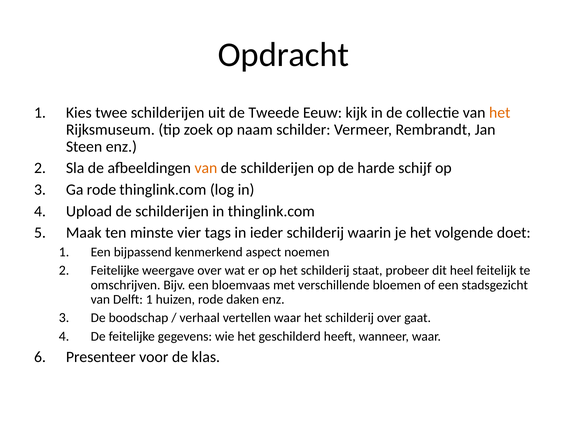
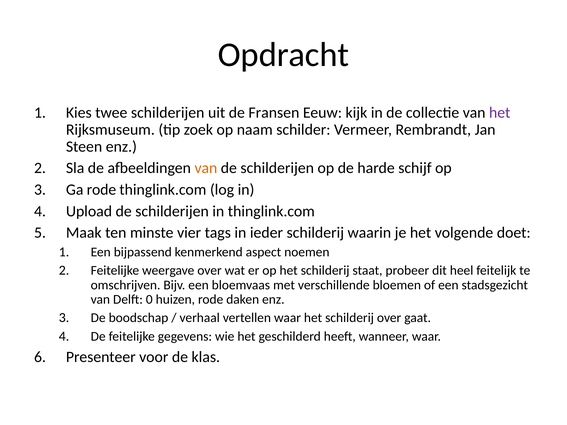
Tweede: Tweede -> Fransen
het at (500, 113) colour: orange -> purple
Delft 1: 1 -> 0
